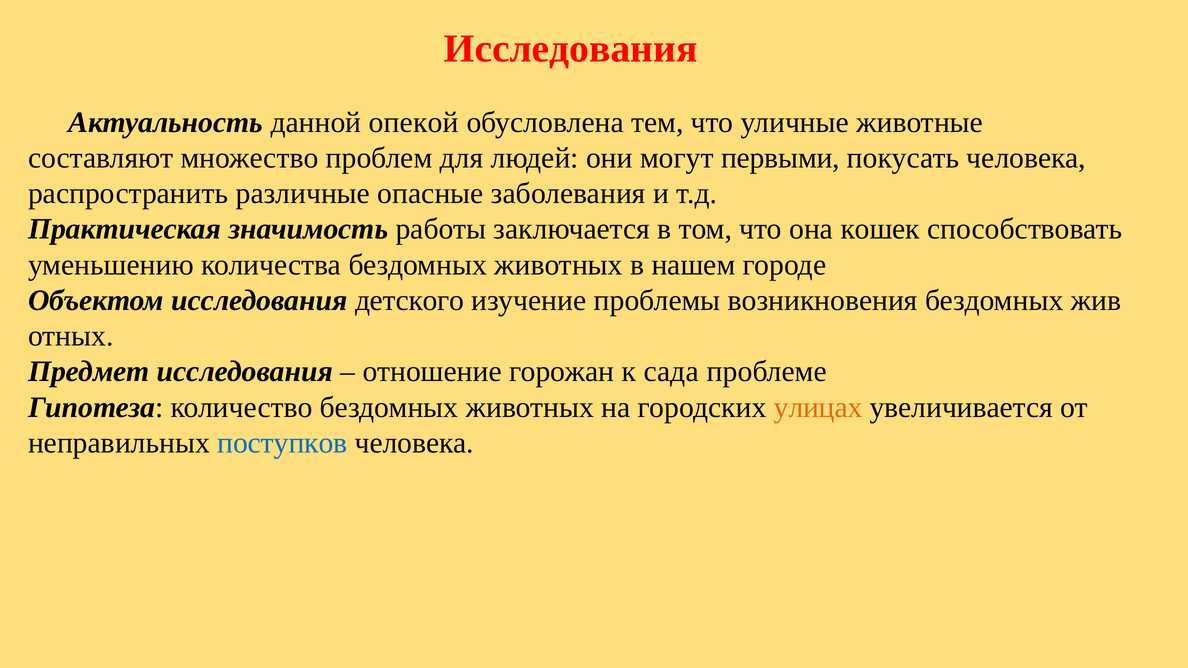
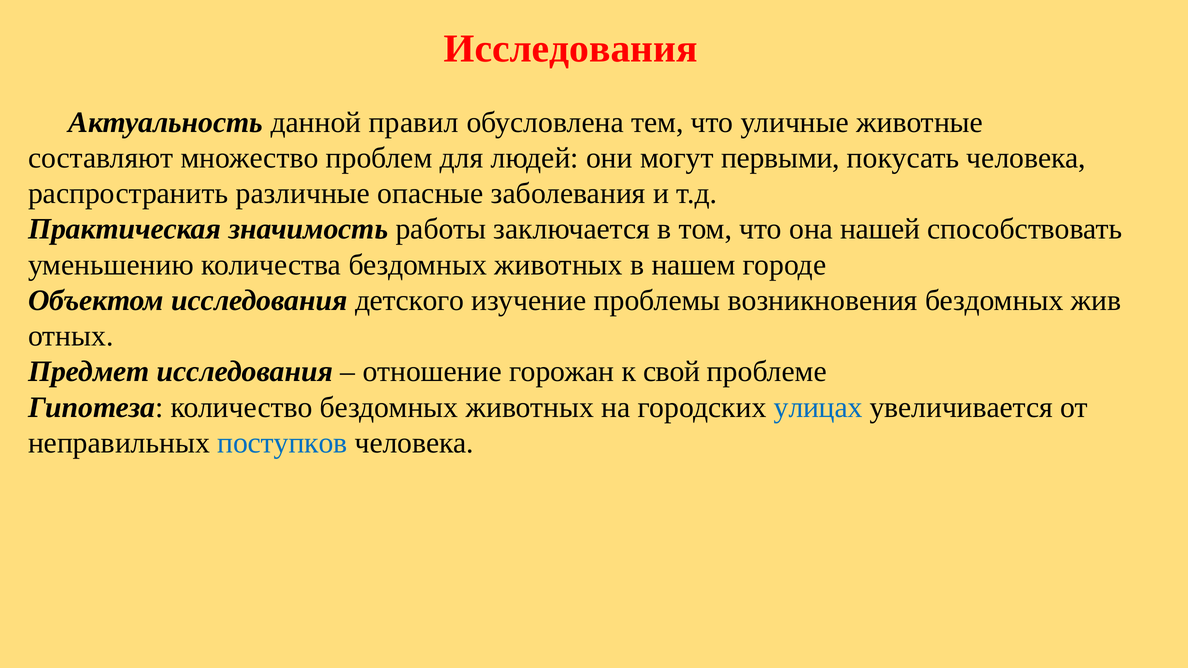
опекой: опекой -> правил
кошек: кошек -> нашей
сада: сада -> свой
улицах colour: orange -> blue
